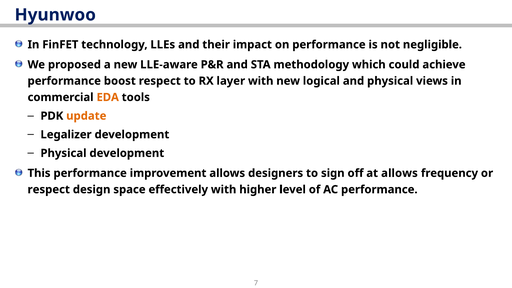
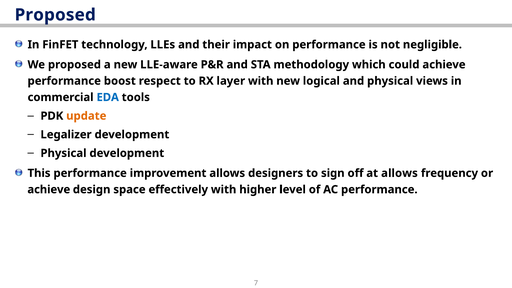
Hyunwoo at (55, 15): Hyunwoo -> Proposed
EDA colour: orange -> blue
respect at (49, 190): respect -> achieve
